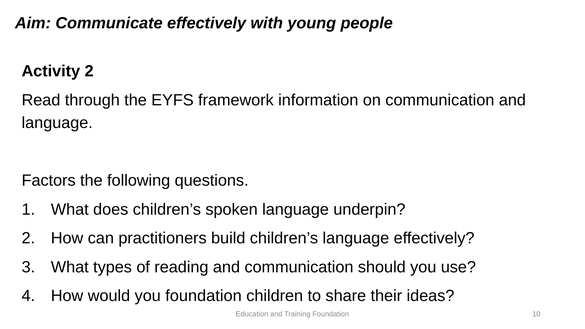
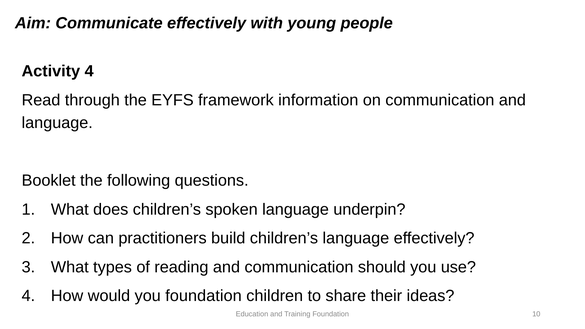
Activity 2: 2 -> 4
Factors: Factors -> Booklet
